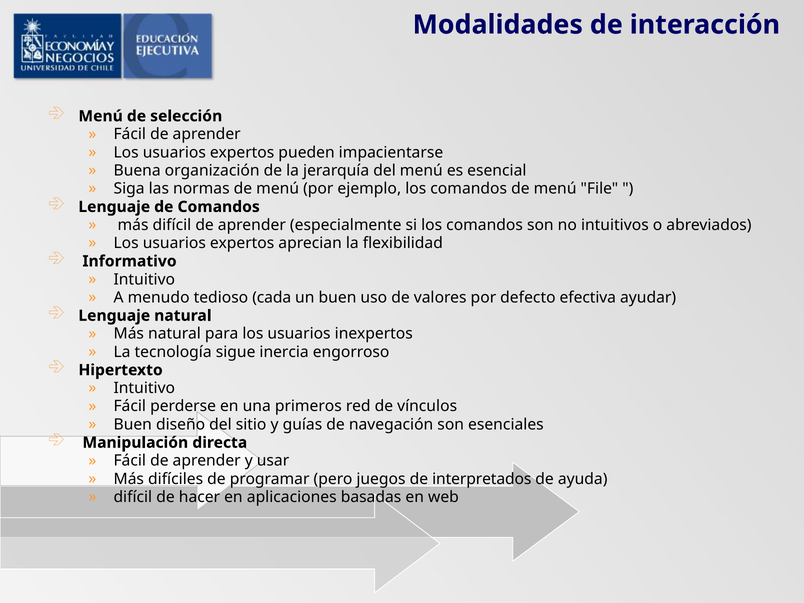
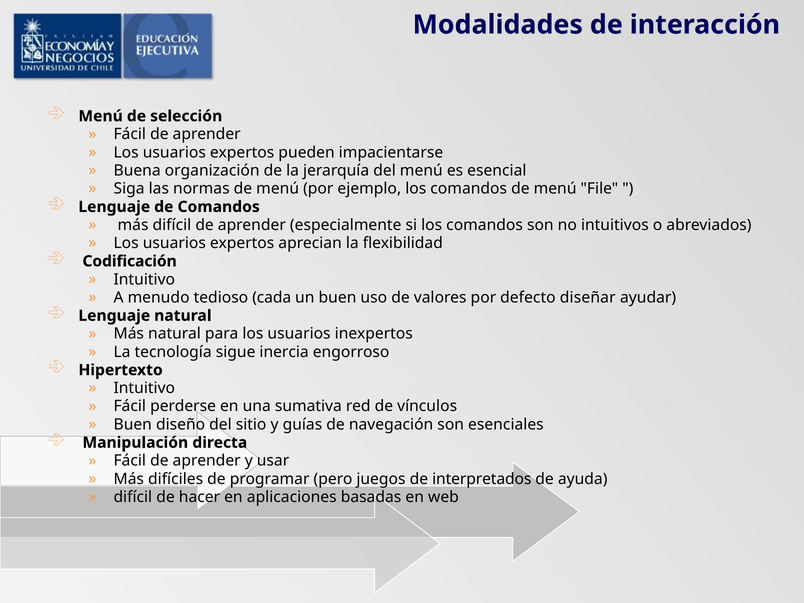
Informativo: Informativo -> Codificación
efectiva: efectiva -> diseñar
primeros: primeros -> sumativa
